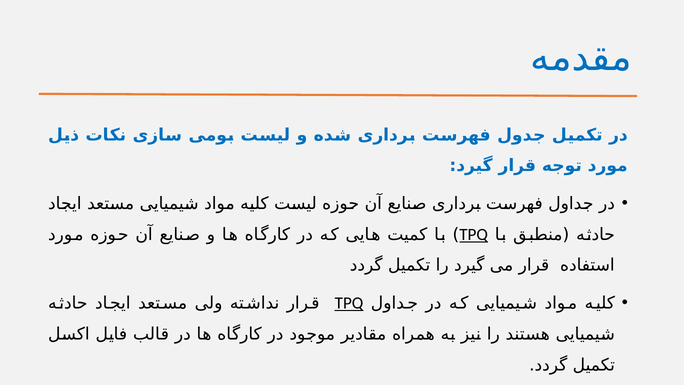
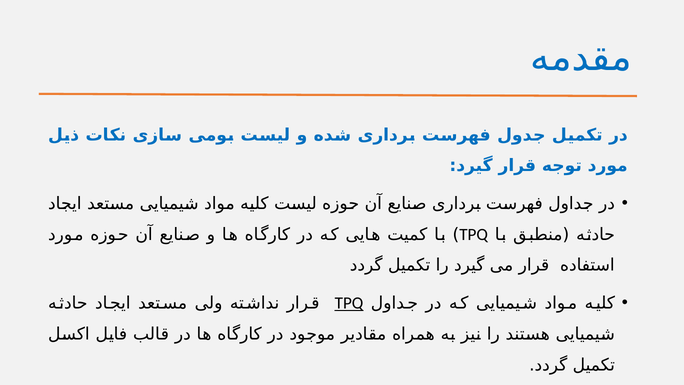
TPQ at (474, 234) underline: present -> none
